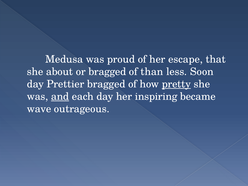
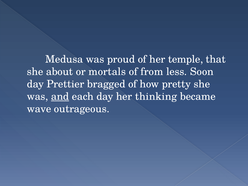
escape: escape -> temple
or bragged: bragged -> mortals
than: than -> from
pretty underline: present -> none
inspiring: inspiring -> thinking
